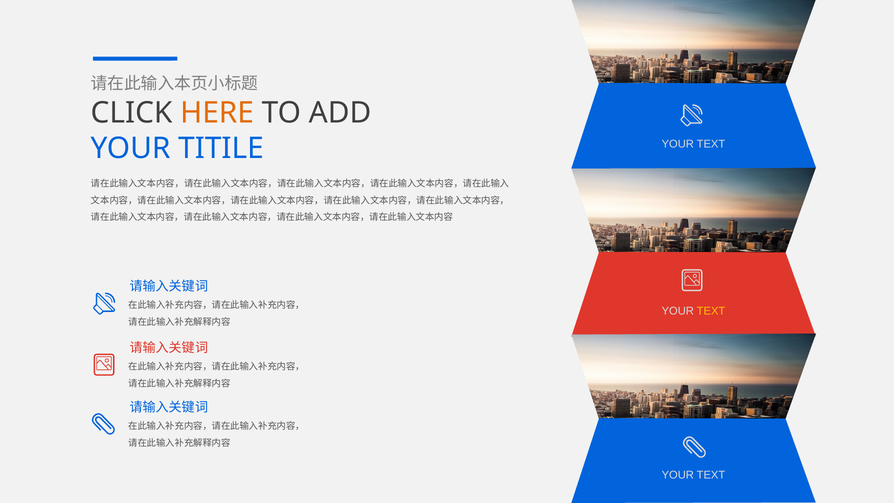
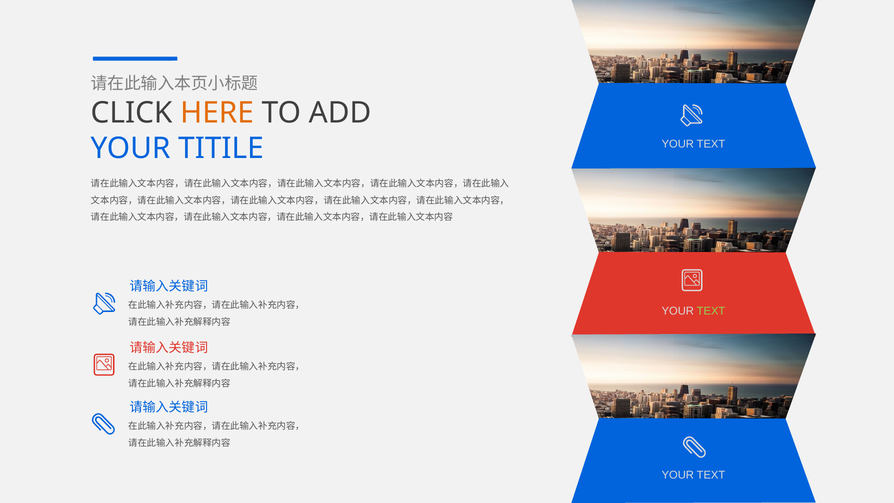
TEXT at (711, 311) colour: yellow -> light green
